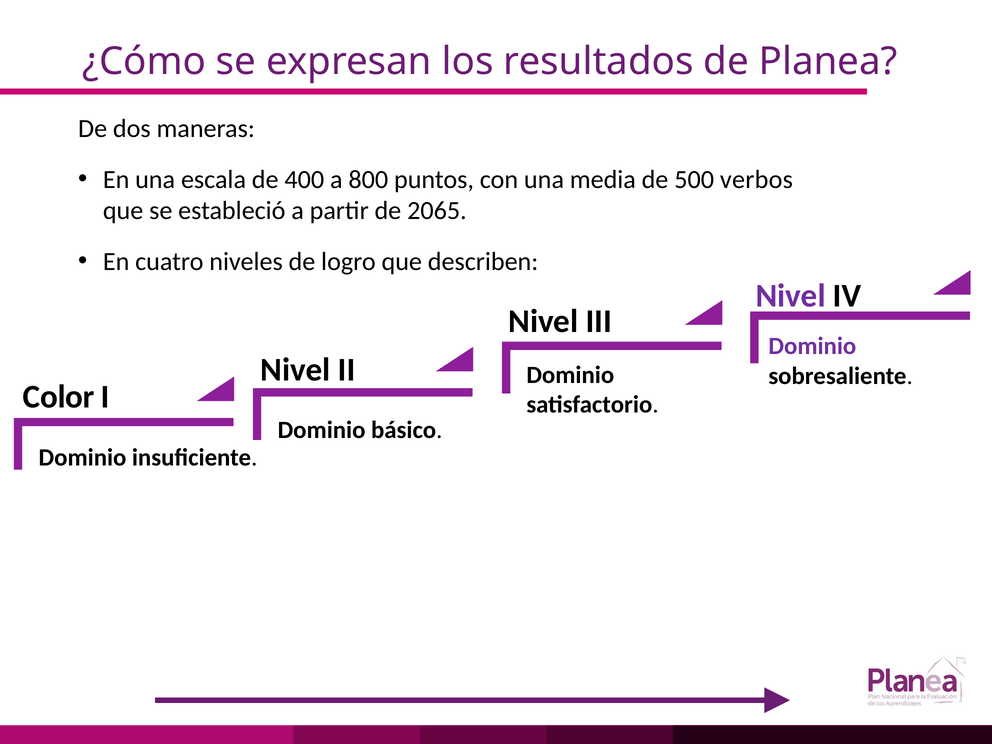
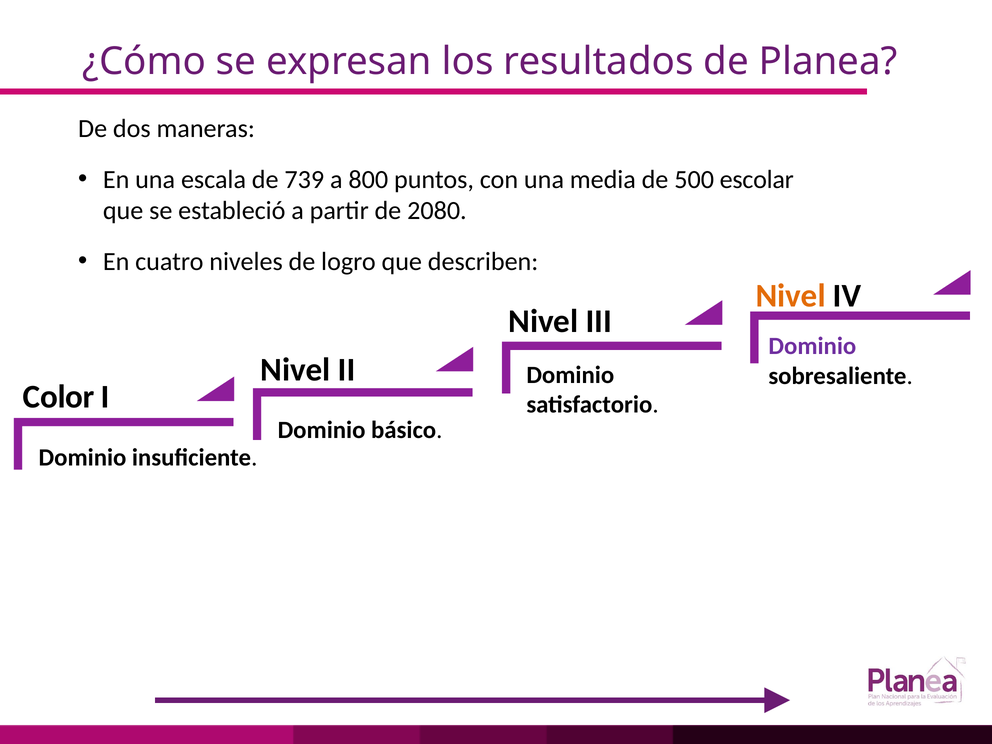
400: 400 -> 739
verbos: verbos -> escolar
2065: 2065 -> 2080
Nivel at (791, 296) colour: purple -> orange
